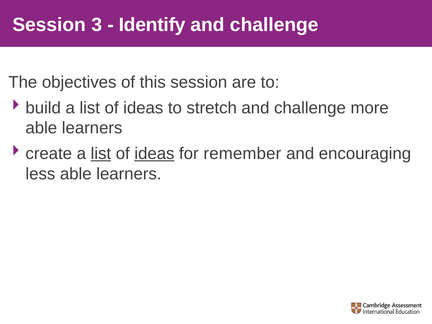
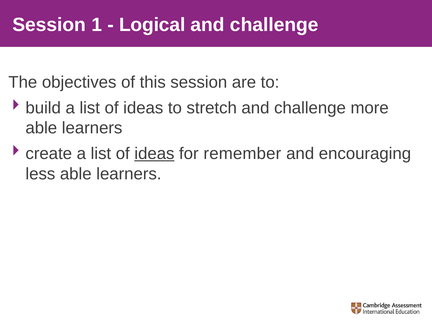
3: 3 -> 1
Identify: Identify -> Logical
list at (101, 154) underline: present -> none
